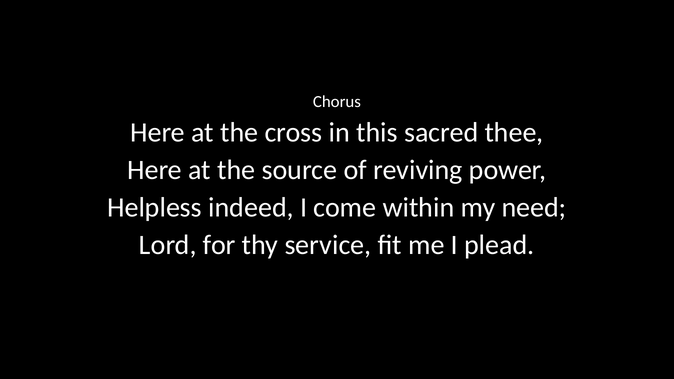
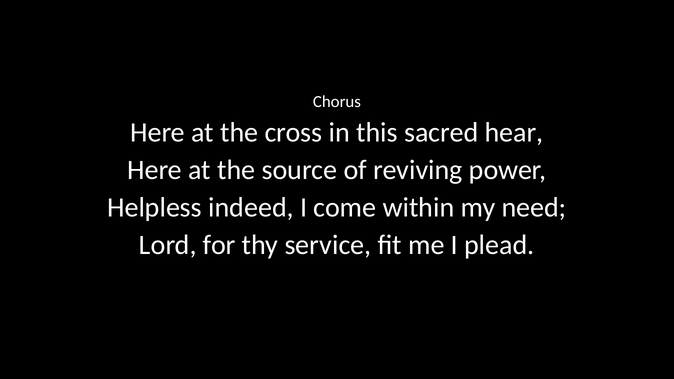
thee: thee -> hear
